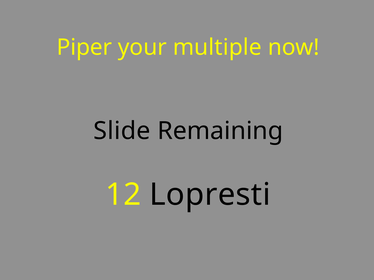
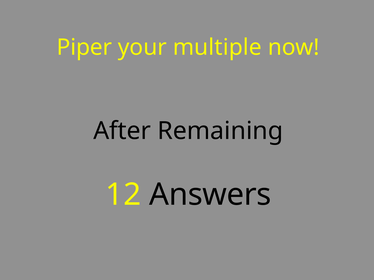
Slide: Slide -> After
Lopresti: Lopresti -> Answers
